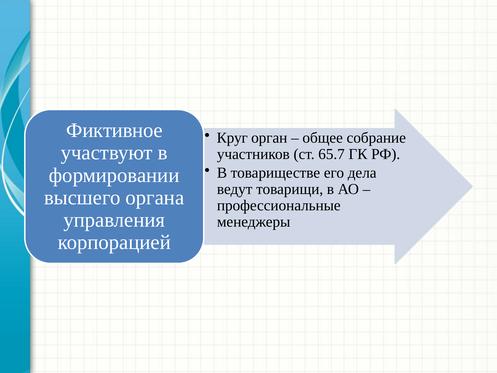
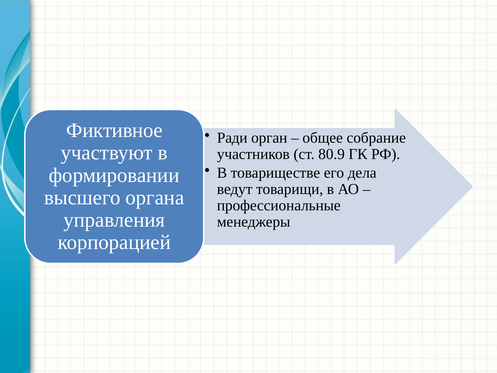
Круг: Круг -> Ради
65.7: 65.7 -> 80.9
